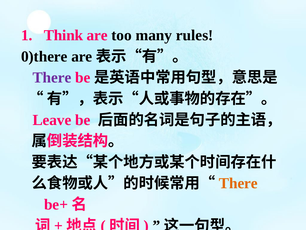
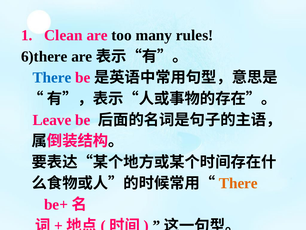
Think: Think -> Clean
0)there: 0)there -> 6)there
There at (52, 77) colour: purple -> blue
